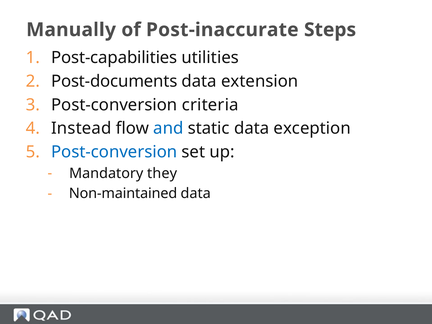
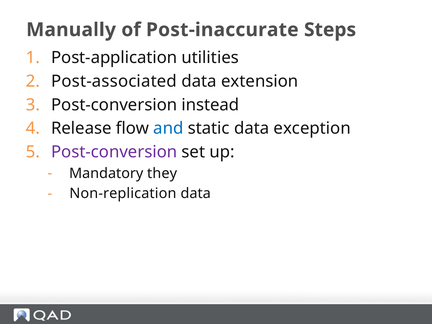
Post-capabilities: Post-capabilities -> Post-application
Post-documents: Post-documents -> Post-associated
criteria: criteria -> instead
Instead: Instead -> Release
Post-conversion at (114, 152) colour: blue -> purple
Non-maintained: Non-maintained -> Non-replication
